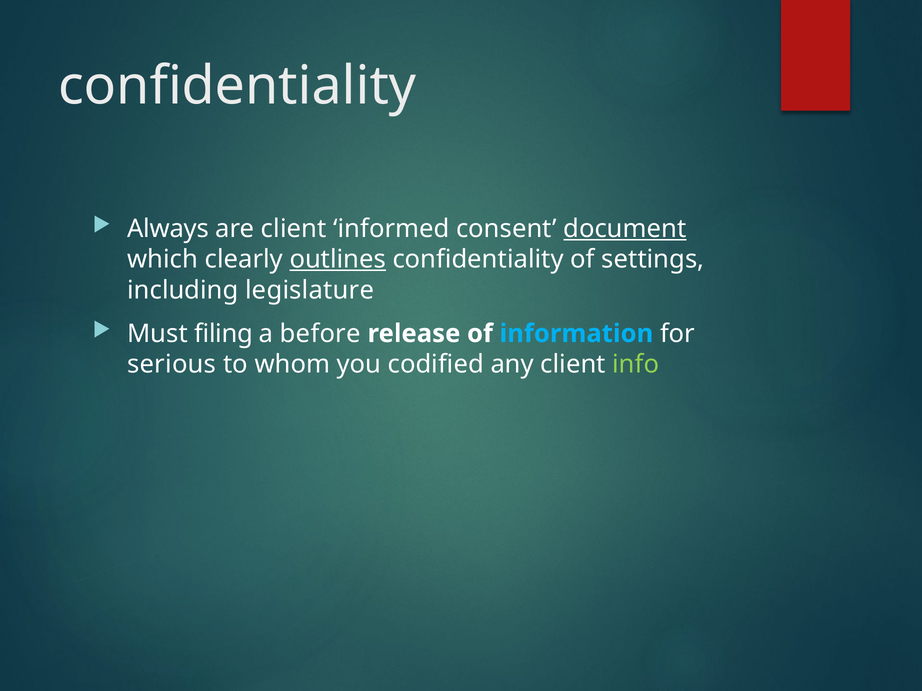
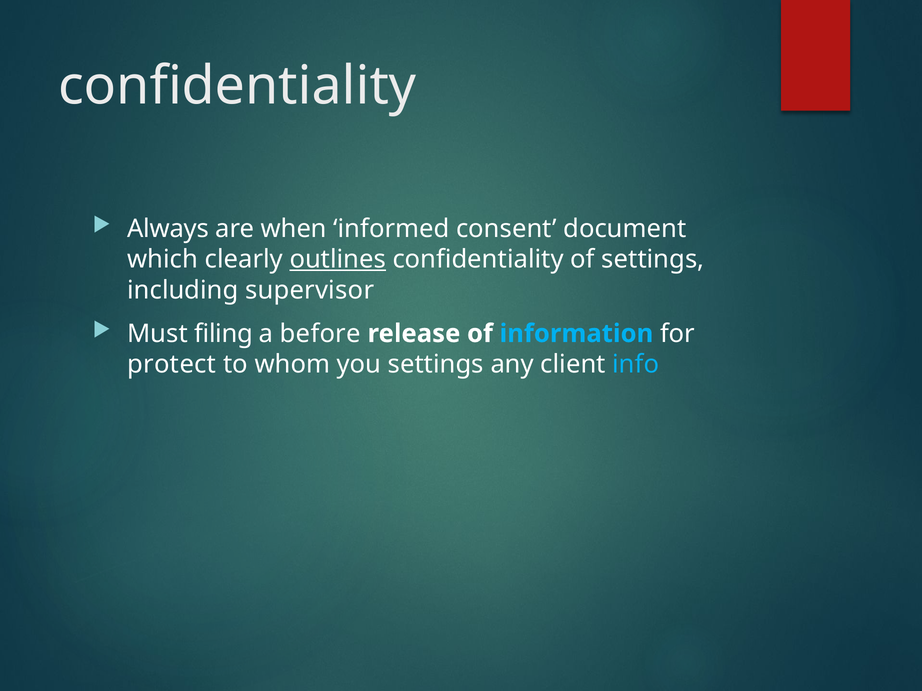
are client: client -> when
document underline: present -> none
legislature: legislature -> supervisor
serious: serious -> protect
you codified: codified -> settings
info colour: light green -> light blue
